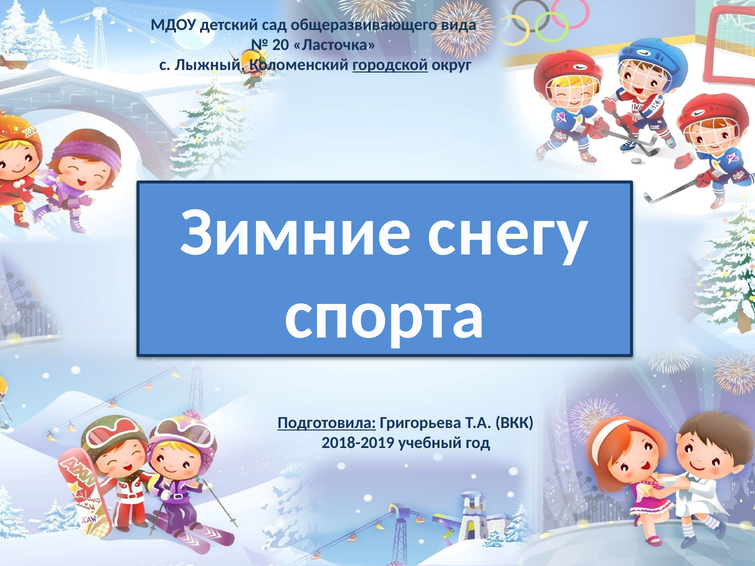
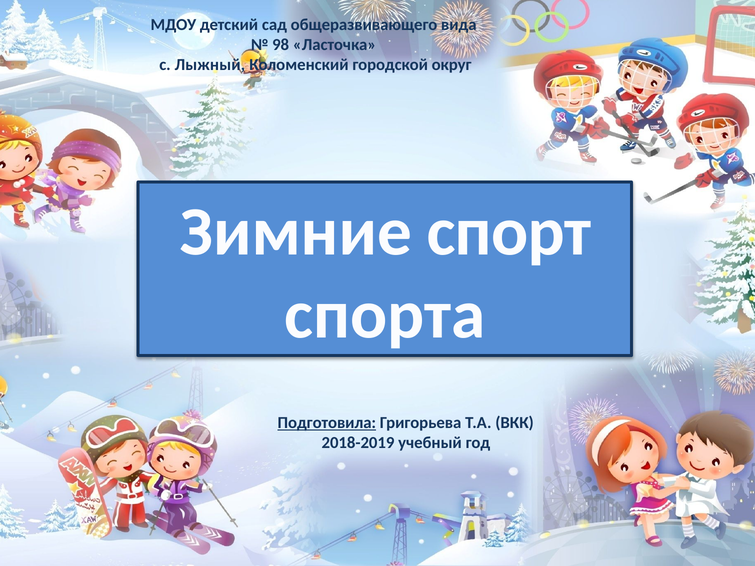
20: 20 -> 98
городской underline: present -> none
снегу: снегу -> спорт
